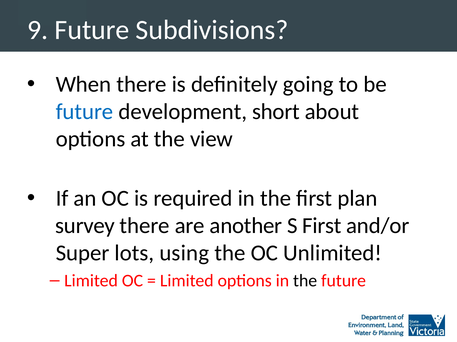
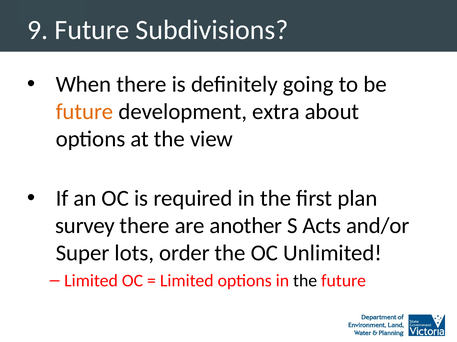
future at (84, 112) colour: blue -> orange
short: short -> extra
S First: First -> Acts
using: using -> order
